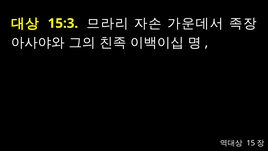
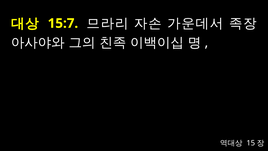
15:3: 15:3 -> 15:7
